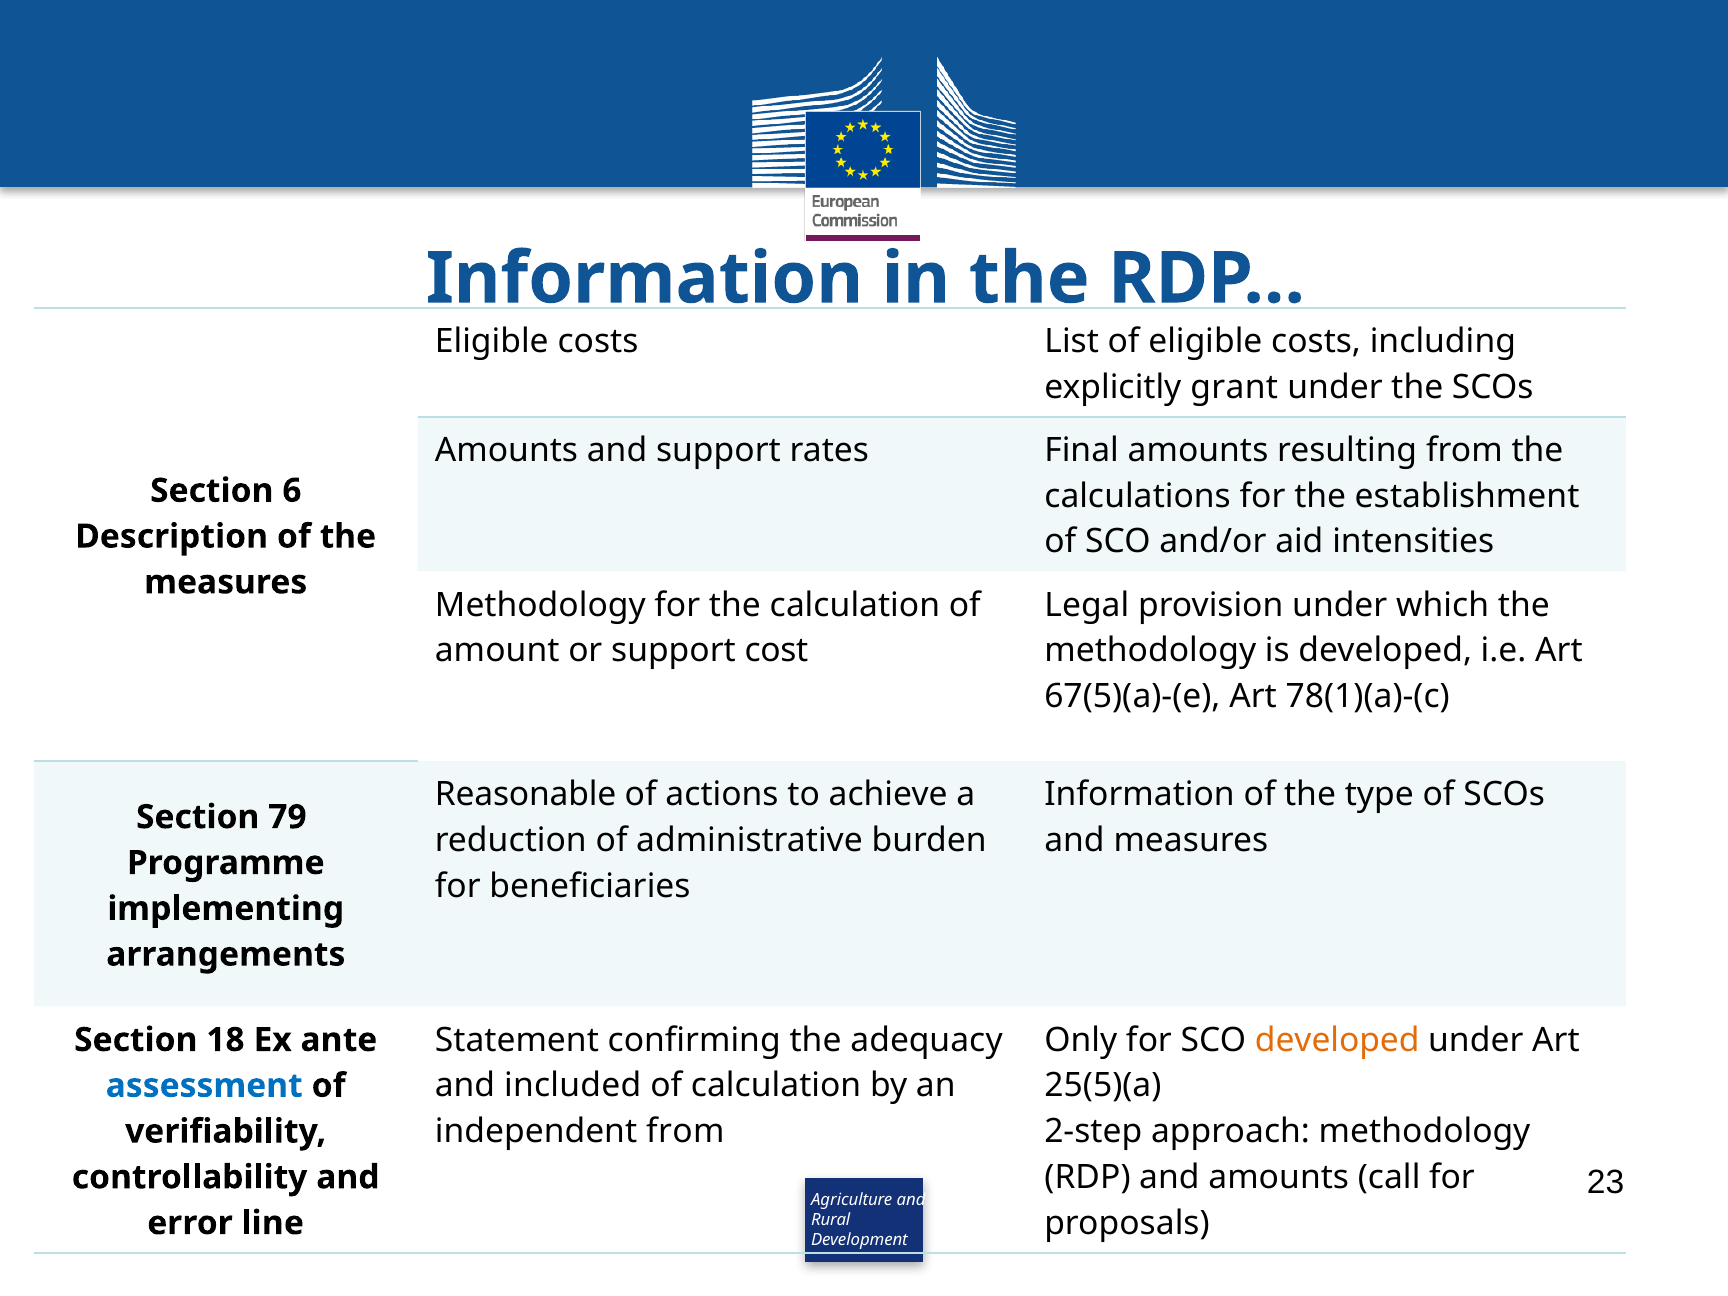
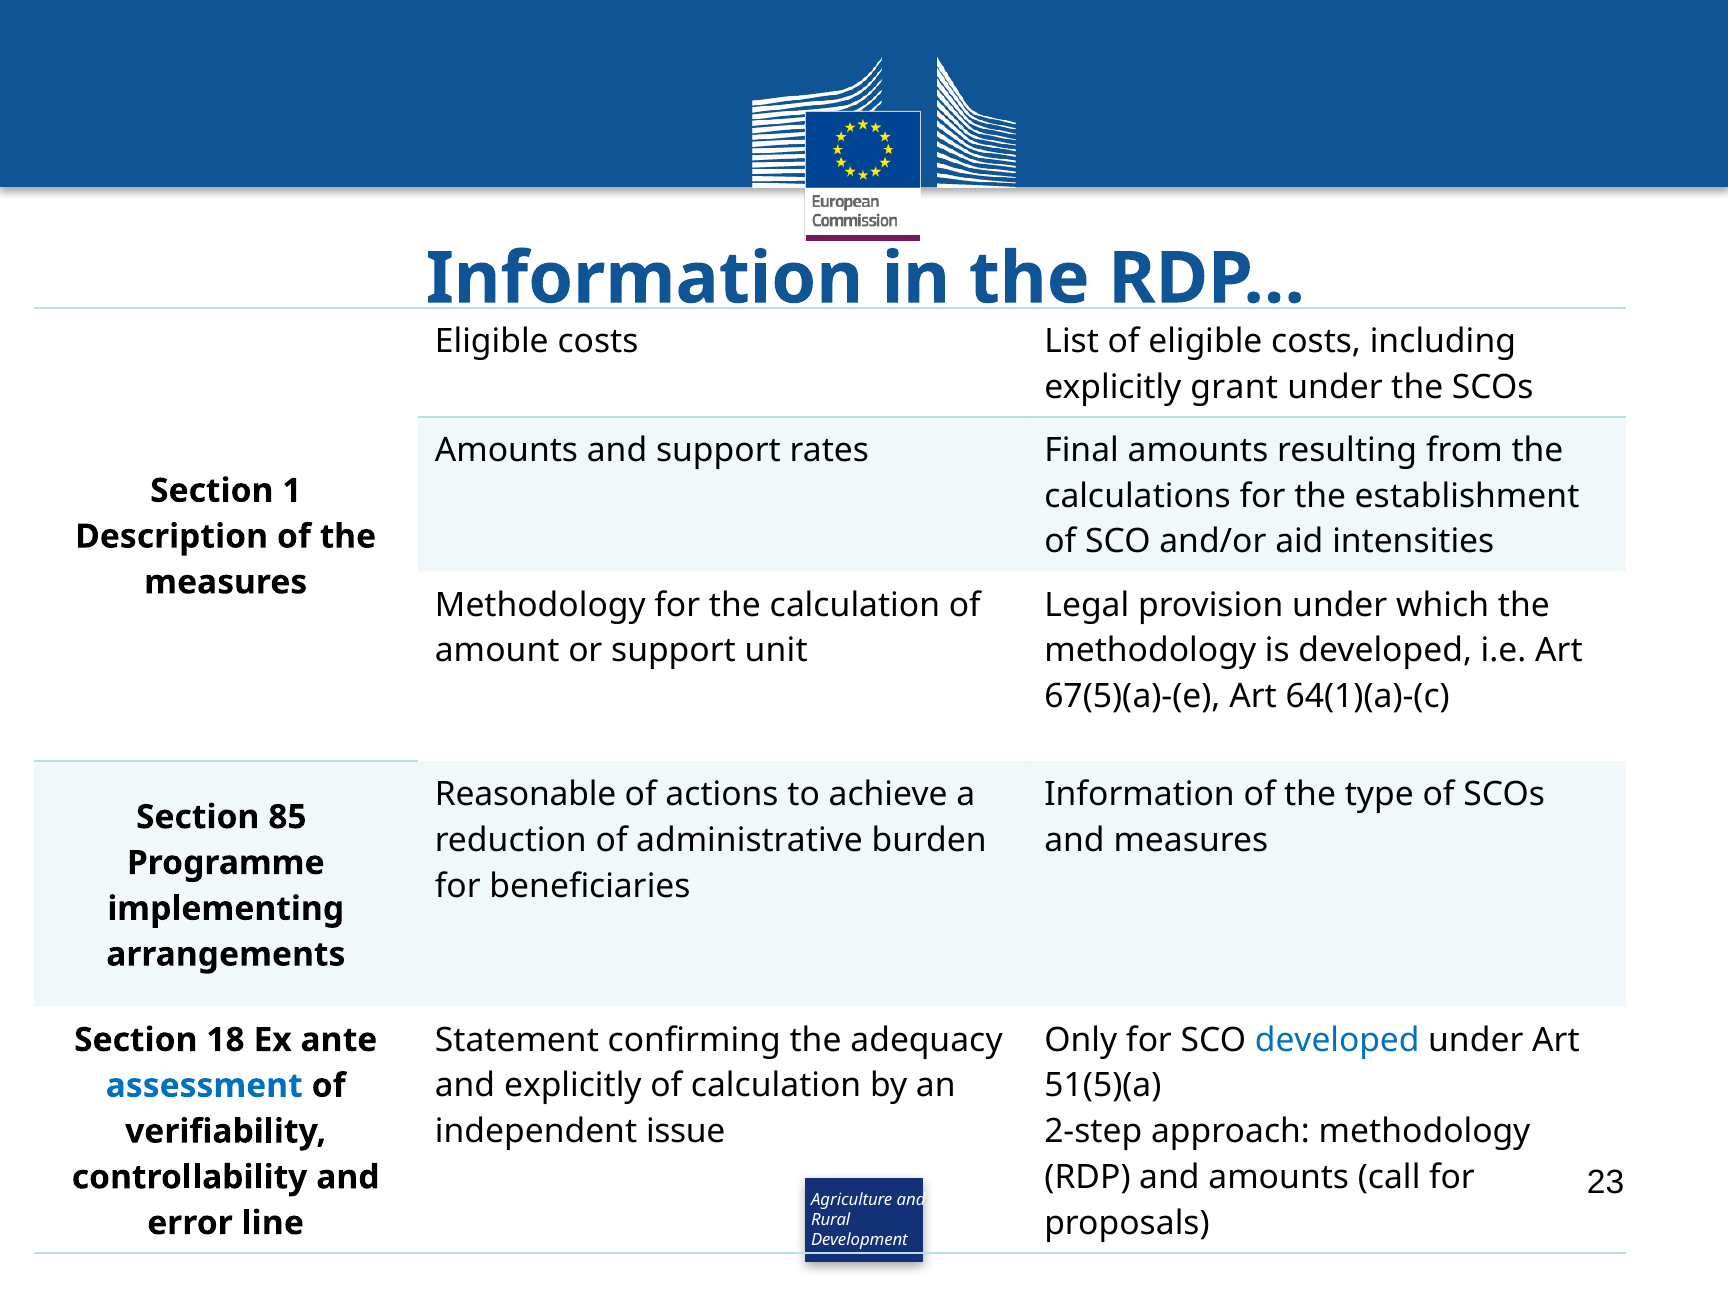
6: 6 -> 1
cost: cost -> unit
78(1)(a)-(c: 78(1)(a)-(c -> 64(1)(a)-(c
79: 79 -> 85
developed at (1337, 1040) colour: orange -> blue
and included: included -> explicitly
25(5)(a: 25(5)(a -> 51(5)(a
independent from: from -> issue
